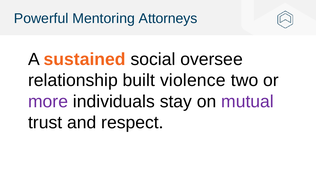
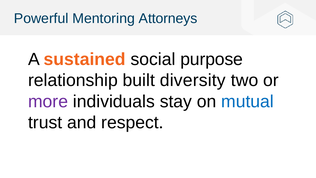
oversee: oversee -> purpose
violence: violence -> diversity
mutual colour: purple -> blue
